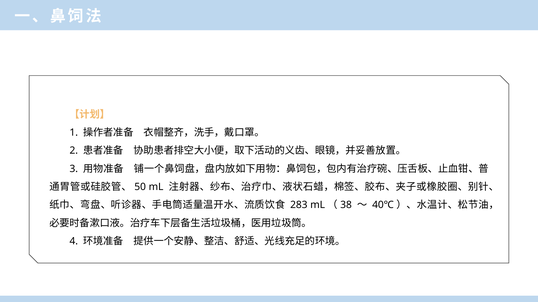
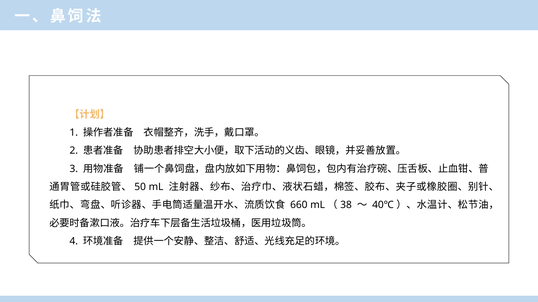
283: 283 -> 660
